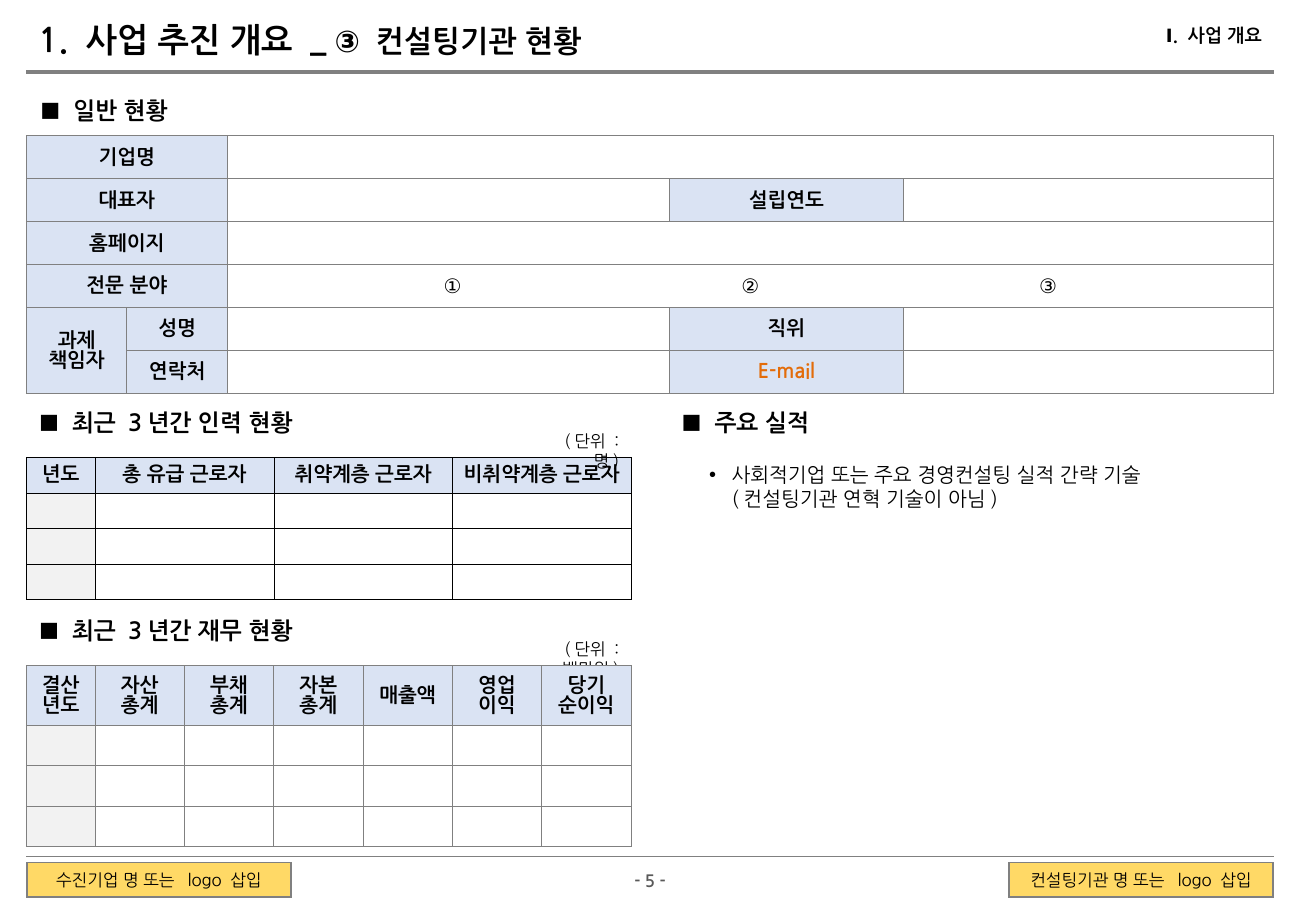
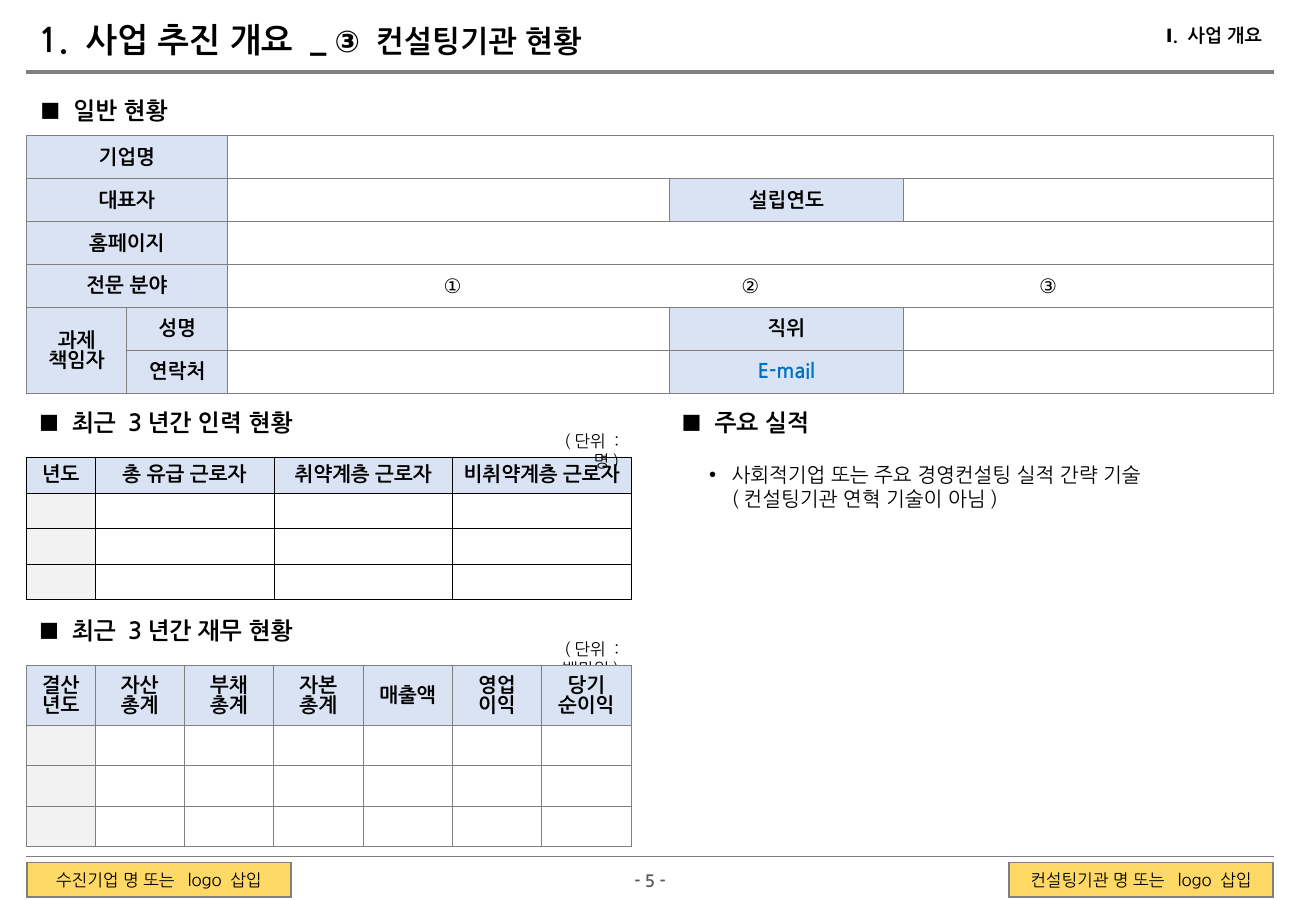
E-mail colour: orange -> blue
